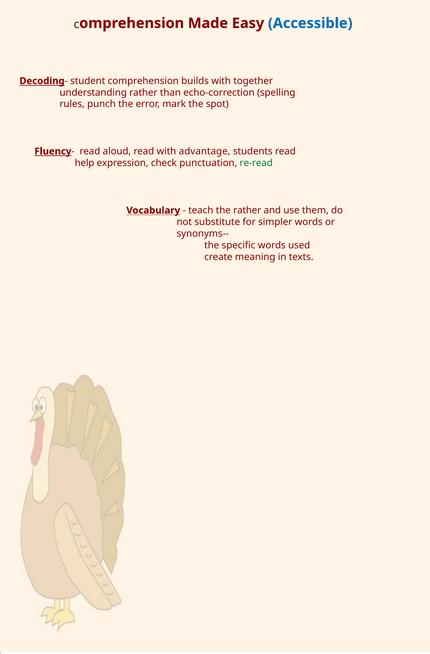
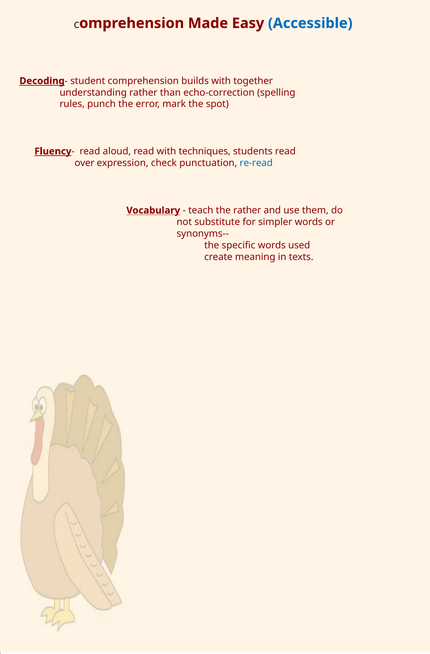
advantage: advantage -> techniques
help: help -> over
re-read colour: green -> blue
